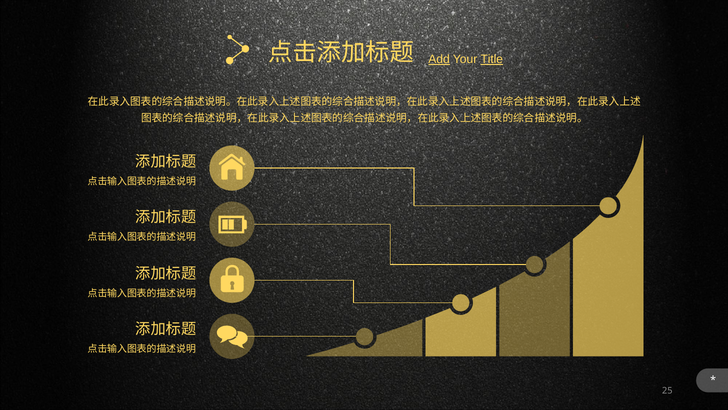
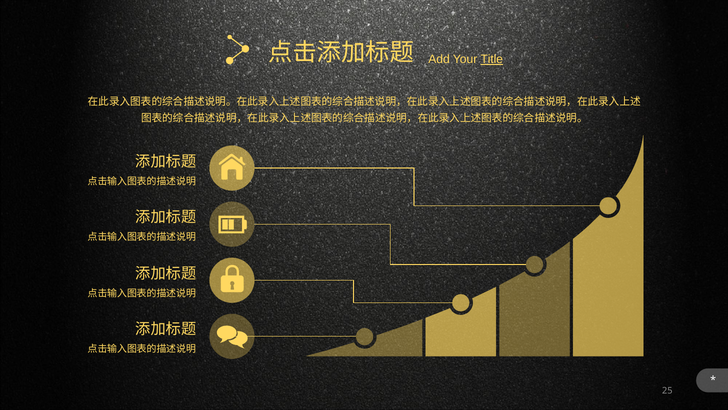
Add underline: present -> none
